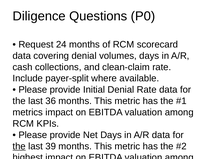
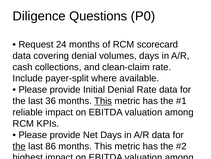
This at (103, 101) underline: none -> present
metrics: metrics -> reliable
39: 39 -> 86
